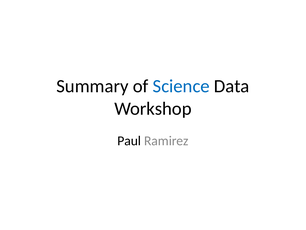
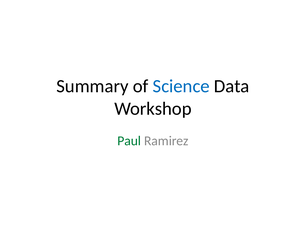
Paul colour: black -> green
